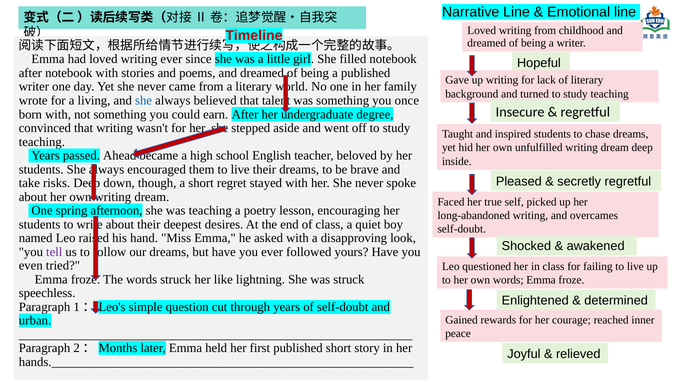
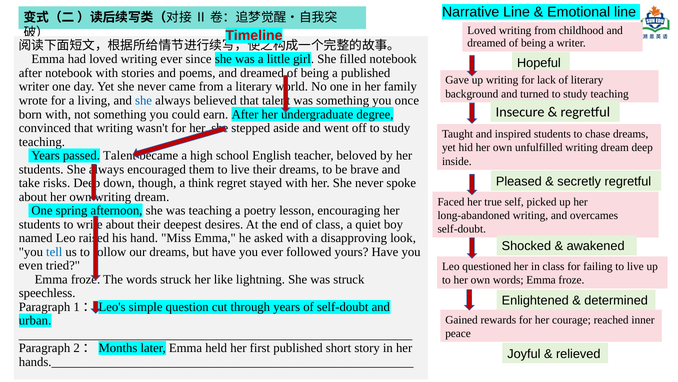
passed Ahead: Ahead -> Talent
a short: short -> think
tell colour: purple -> blue
